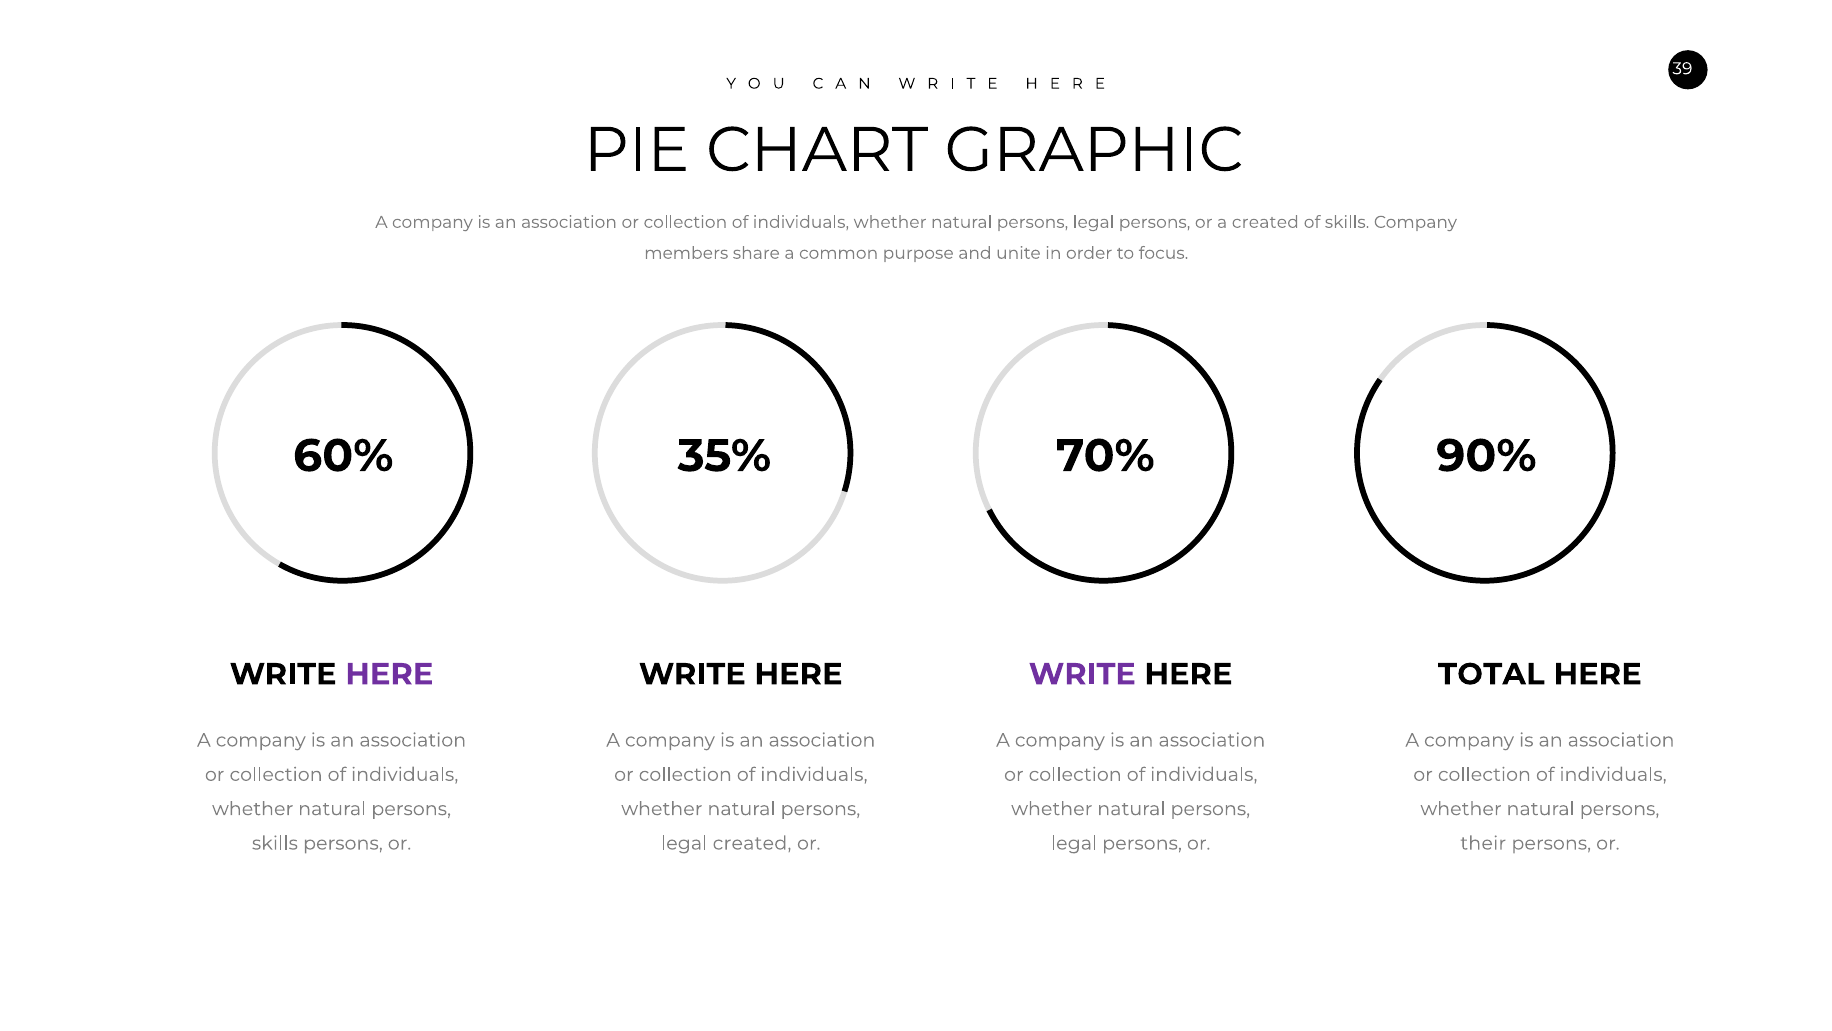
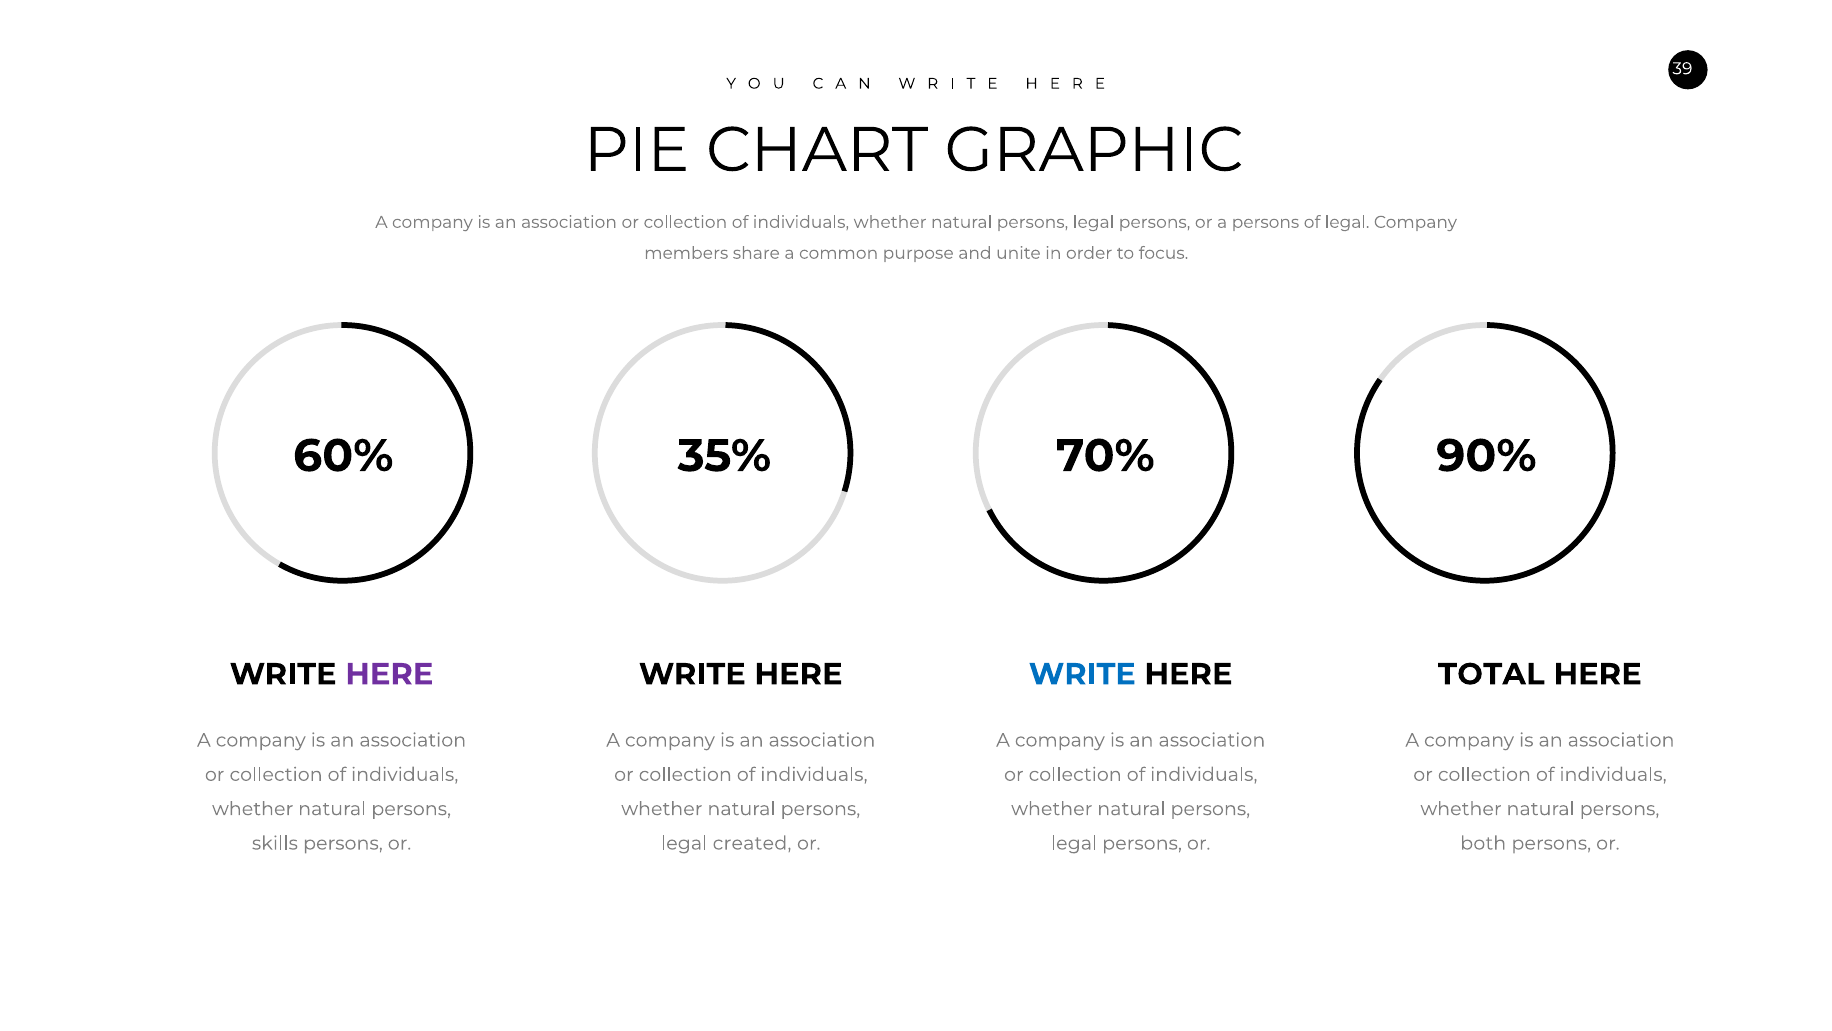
a created: created -> persons
of skills: skills -> legal
WRITE at (1082, 674) colour: purple -> blue
their: their -> both
